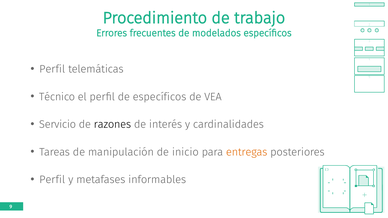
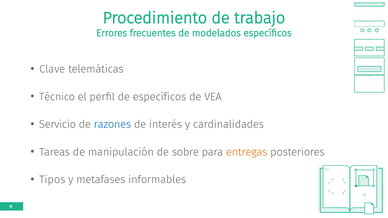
Perfil at (52, 69): Perfil -> Clave
razones colour: black -> blue
inicio: inicio -> sobre
Perfil at (52, 180): Perfil -> Tipos
